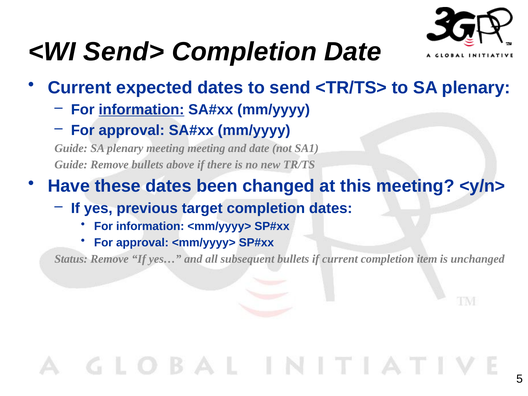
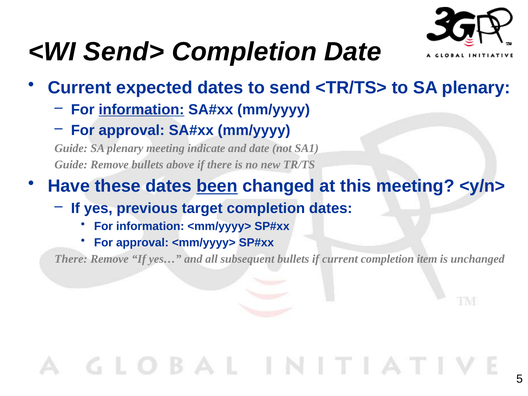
meeting meeting: meeting -> indicate
been underline: none -> present
Status at (71, 259): Status -> There
